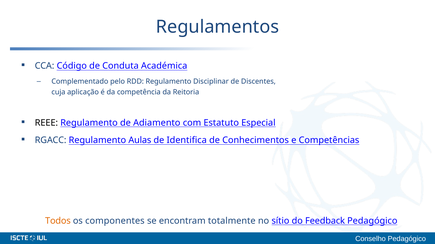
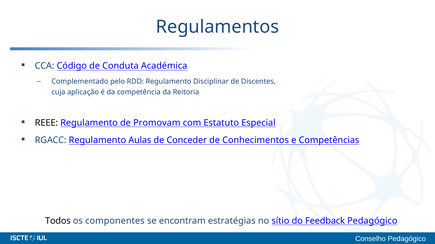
Adiamento: Adiamento -> Promovam
Identifica: Identifica -> Conceder
Todos colour: orange -> black
totalmente: totalmente -> estratégias
